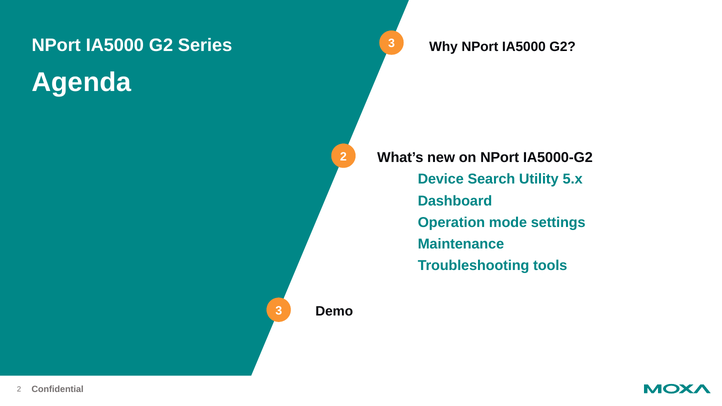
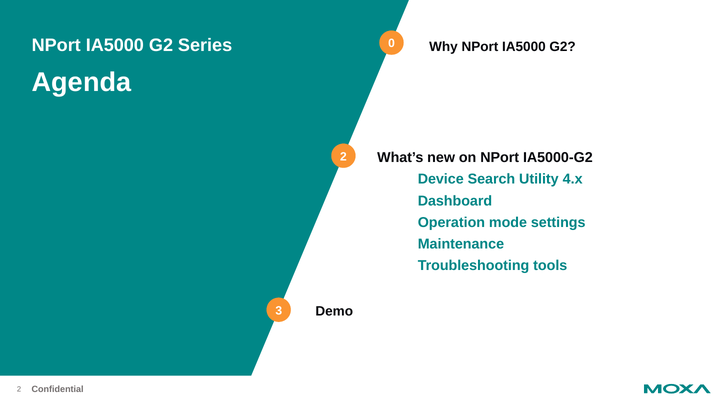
Series 3: 3 -> 0
5.x: 5.x -> 4.x
